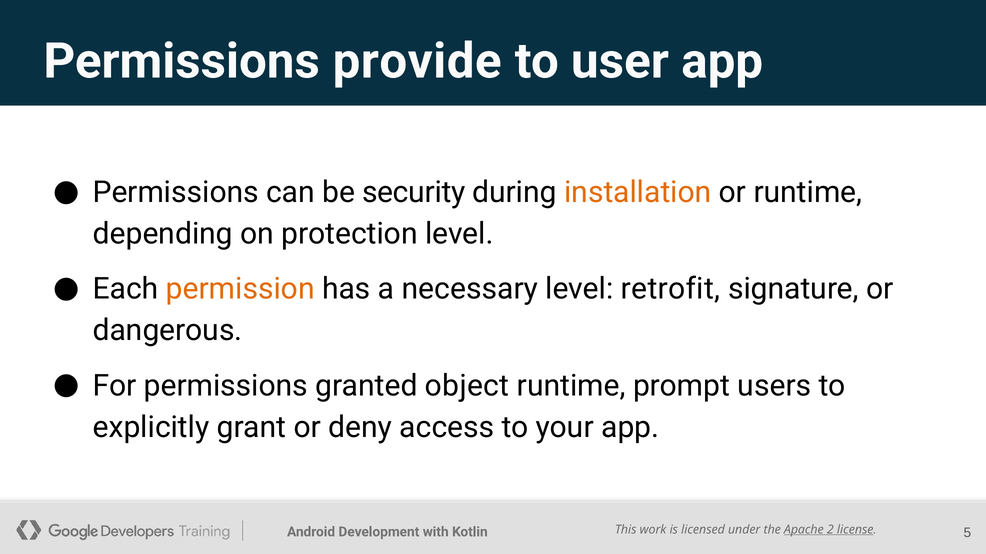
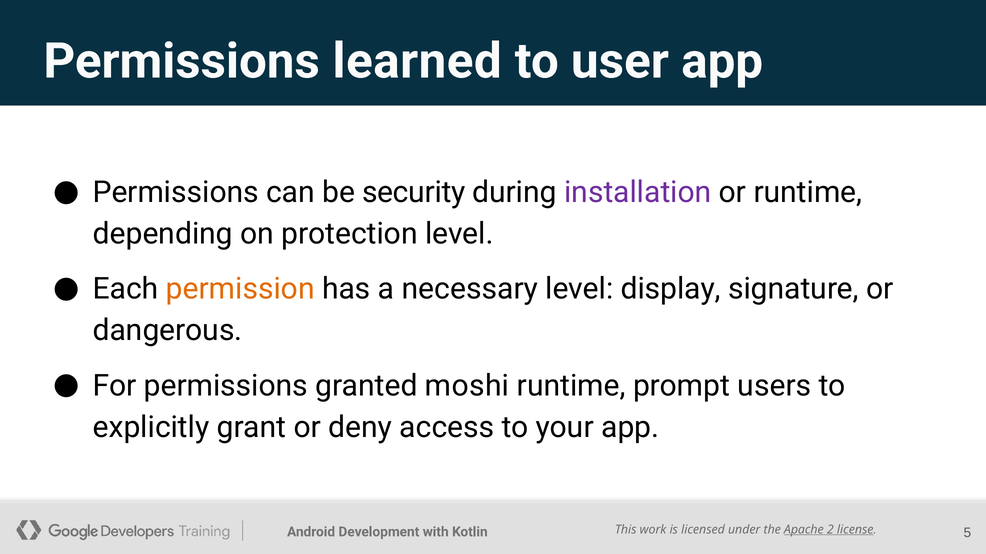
provide: provide -> learned
installation colour: orange -> purple
retrofit: retrofit -> display
object: object -> moshi
